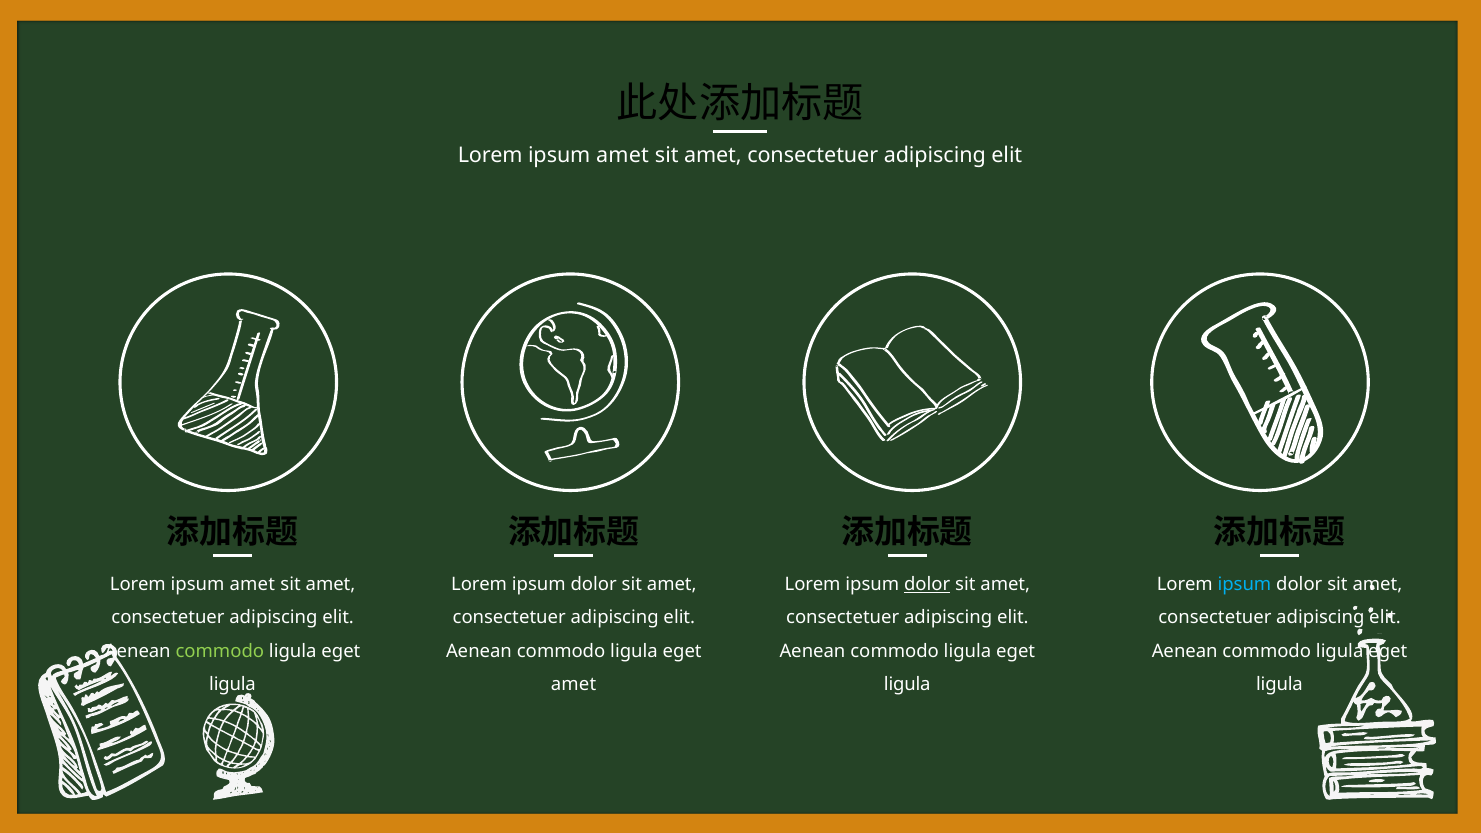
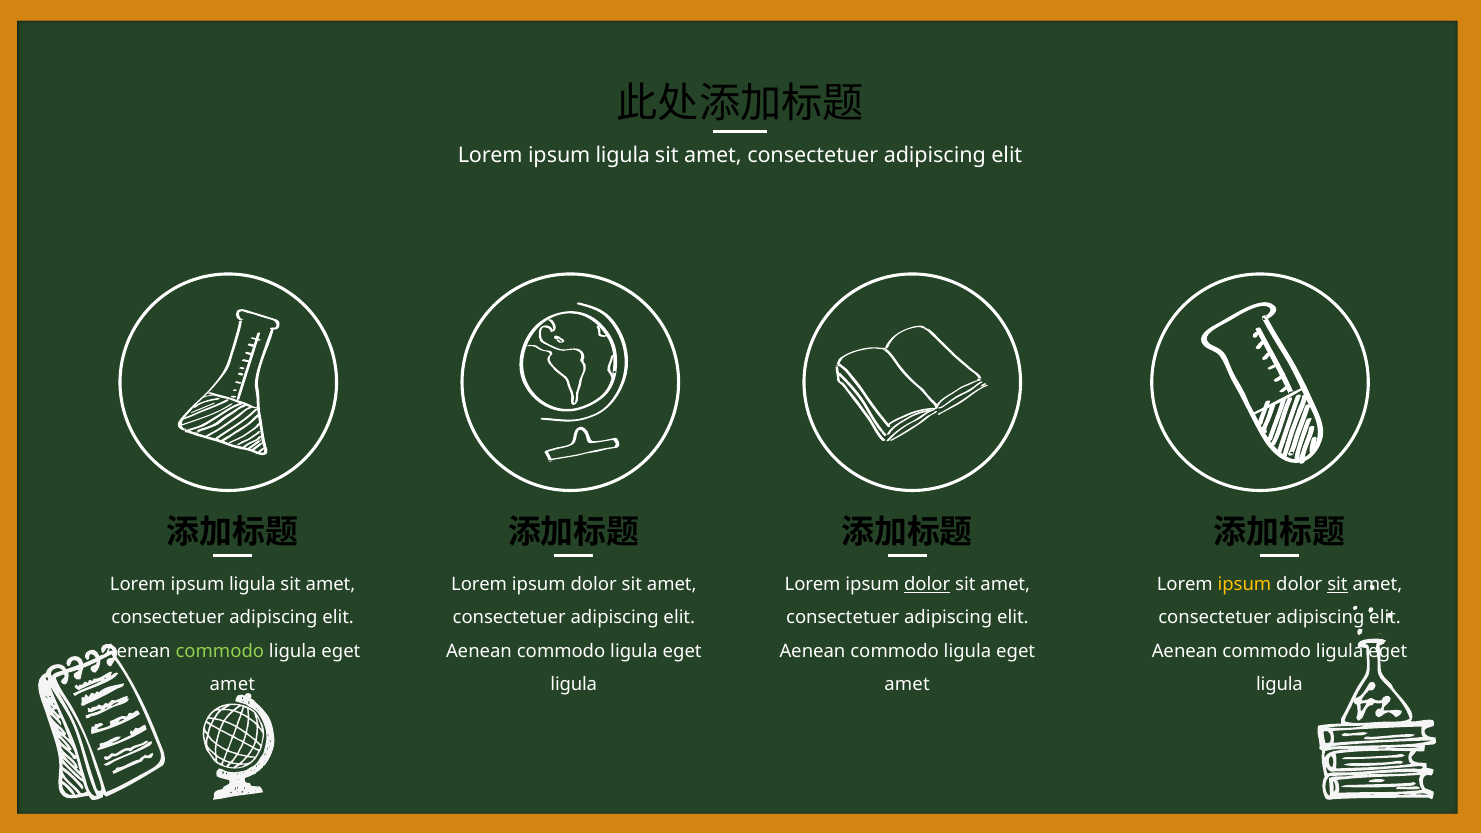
amet at (623, 155): amet -> ligula
amet at (252, 584): amet -> ligula
ipsum at (1244, 584) colour: light blue -> yellow
sit at (1337, 584) underline: none -> present
ligula at (233, 684): ligula -> amet
amet at (574, 684): amet -> ligula
ligula at (907, 684): ligula -> amet
